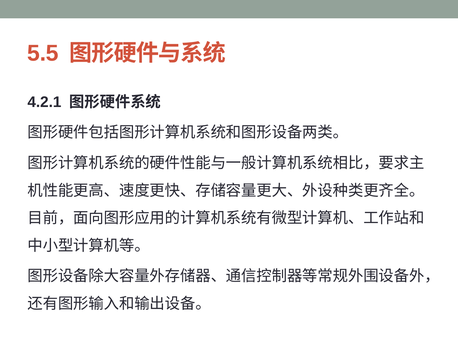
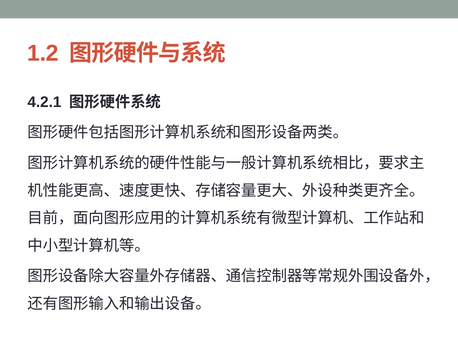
5.5: 5.5 -> 1.2
